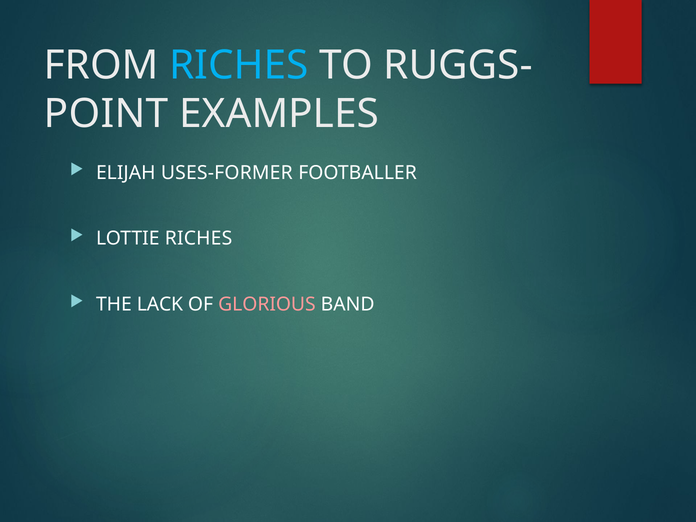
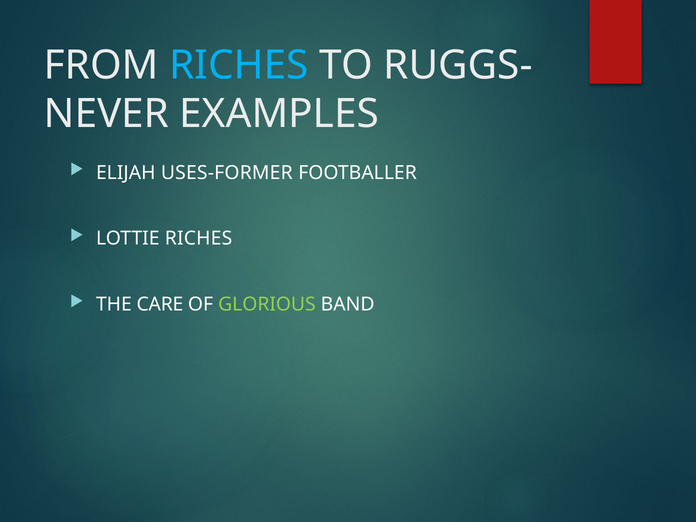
POINT: POINT -> NEVER
LACK: LACK -> CARE
GLORIOUS colour: pink -> light green
